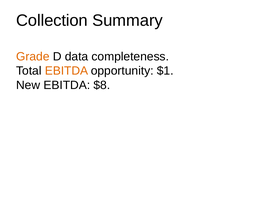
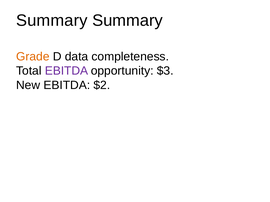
Collection at (52, 20): Collection -> Summary
EBITDA at (67, 71) colour: orange -> purple
$1: $1 -> $3
$8: $8 -> $2
